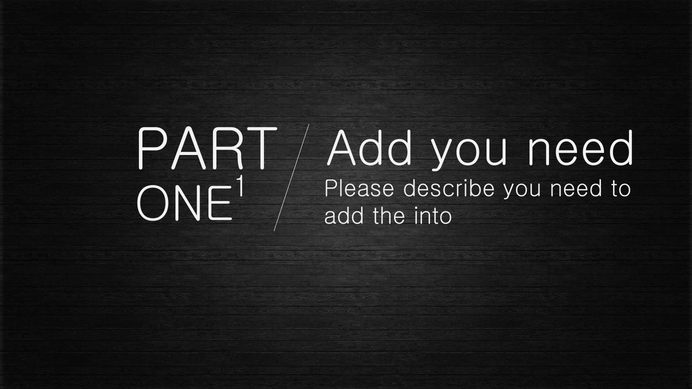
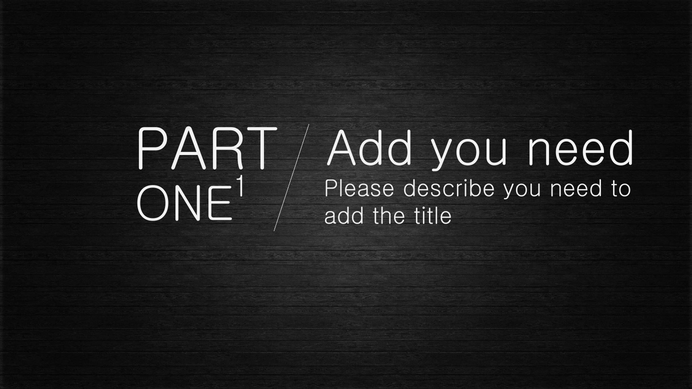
into: into -> title
